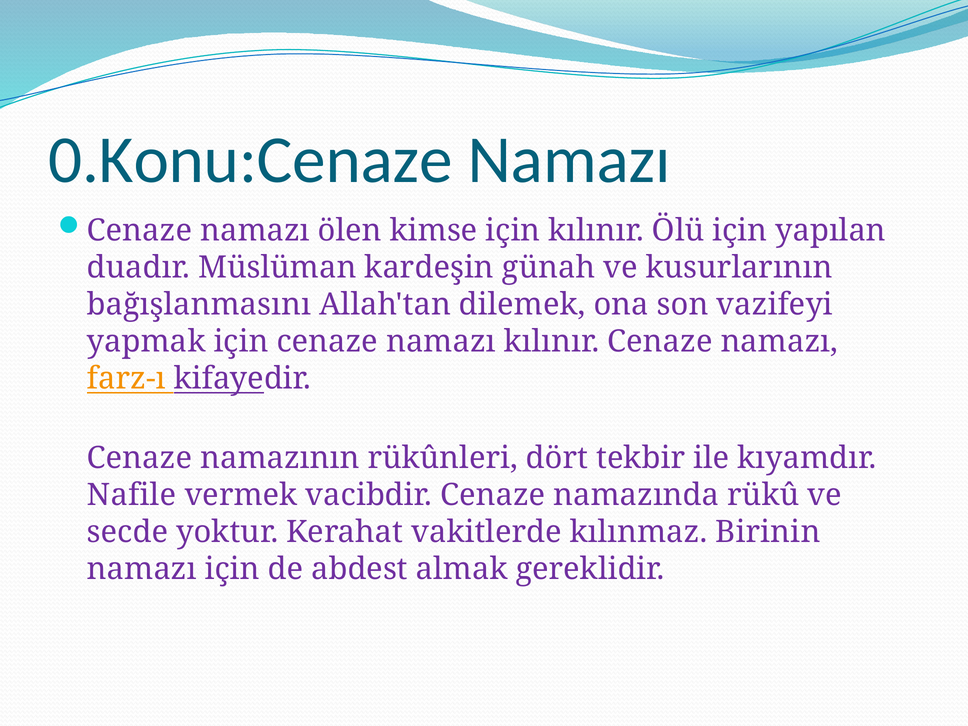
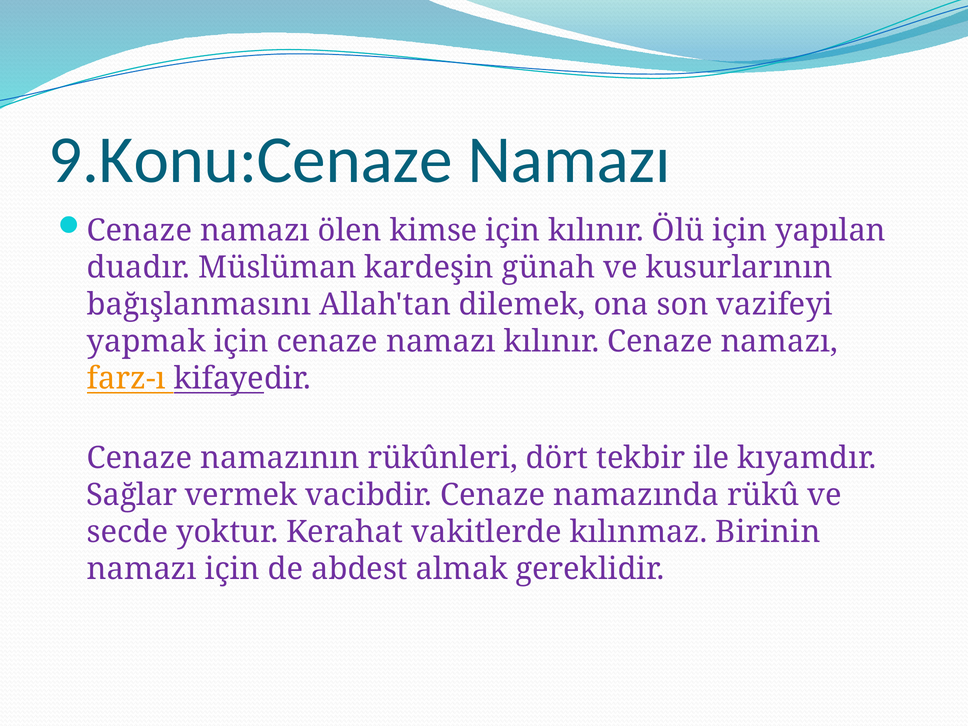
0.Konu:Cenaze: 0.Konu:Cenaze -> 9.Konu:Cenaze
Nafile: Nafile -> Sağlar
